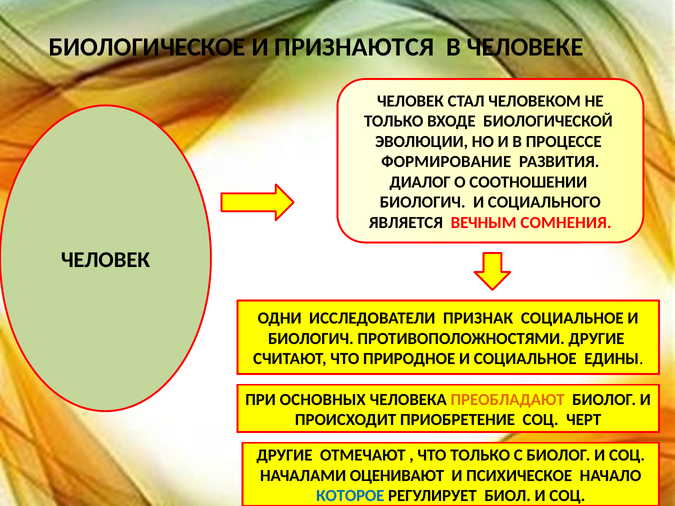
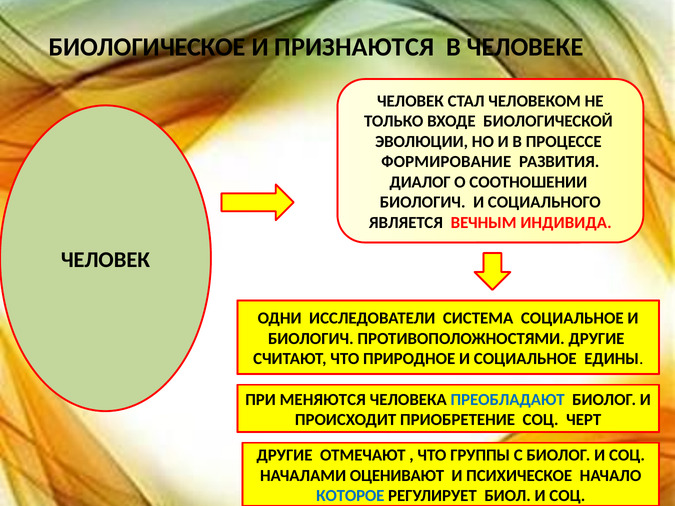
СОМНЕНИЯ: СОМНЕНИЯ -> ИНДИВИДА
ПРИЗНАК: ПРИЗНАК -> СИСТЕМА
ОСНОВНЫХ: ОСНОВНЫХ -> МЕНЯЮТСЯ
ПРЕОБЛАДАЮТ colour: orange -> blue
ЧТО ТОЛЬКО: ТОЛЬКО -> ГРУППЫ
